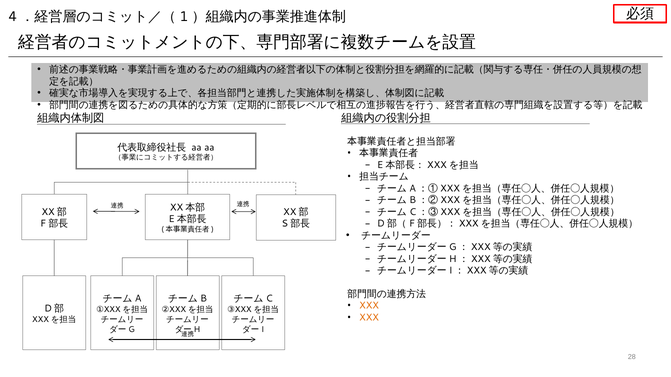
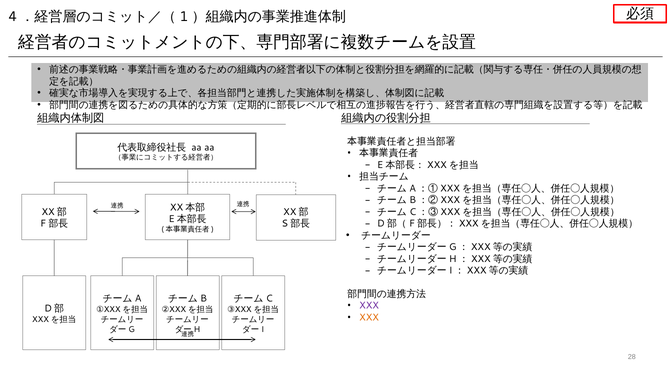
XXX at (369, 306) colour: orange -> purple
